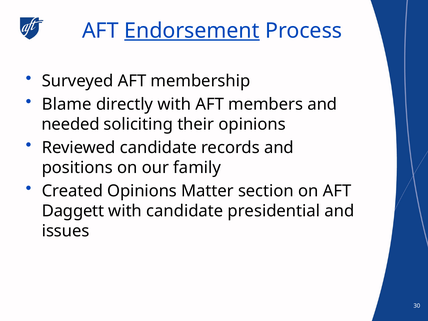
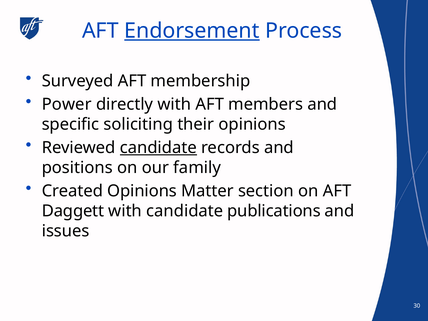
Blame: Blame -> Power
needed: needed -> specific
candidate at (158, 148) underline: none -> present
presidential: presidential -> publications
